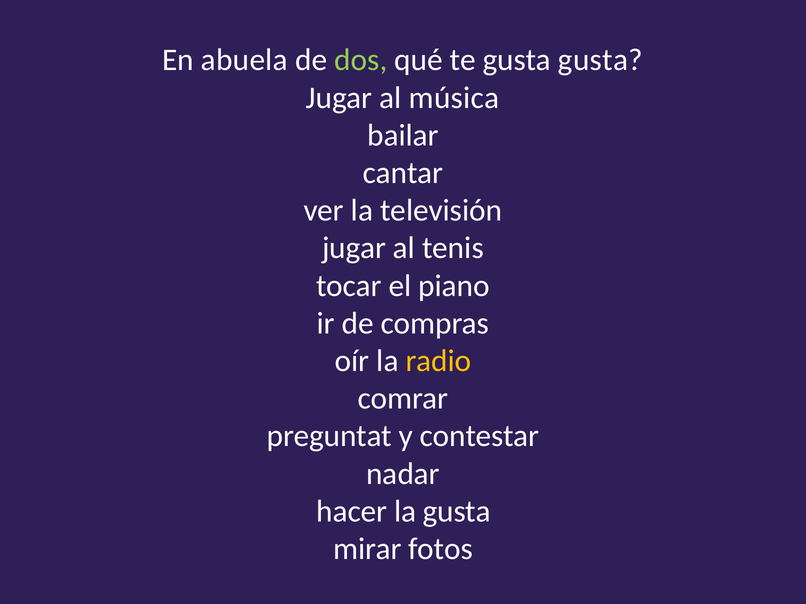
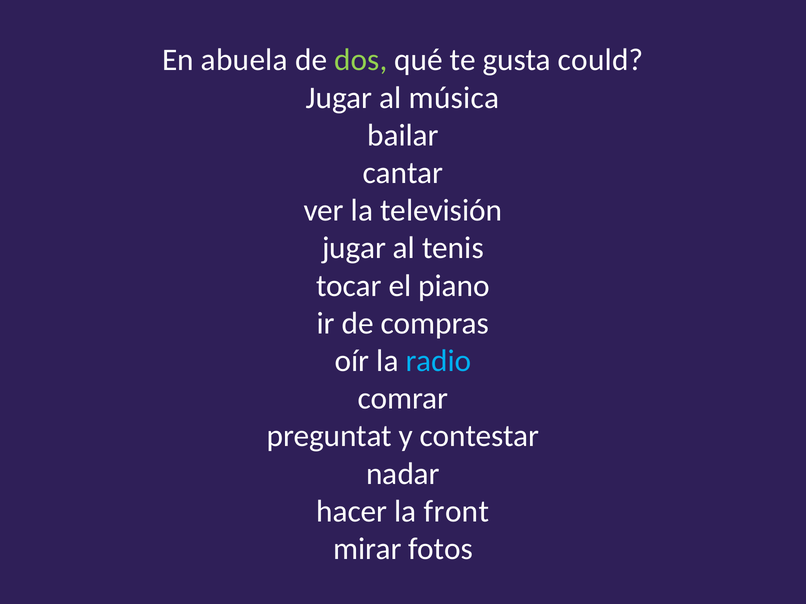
gusta gusta: gusta -> could
radio colour: yellow -> light blue
la gusta: gusta -> front
